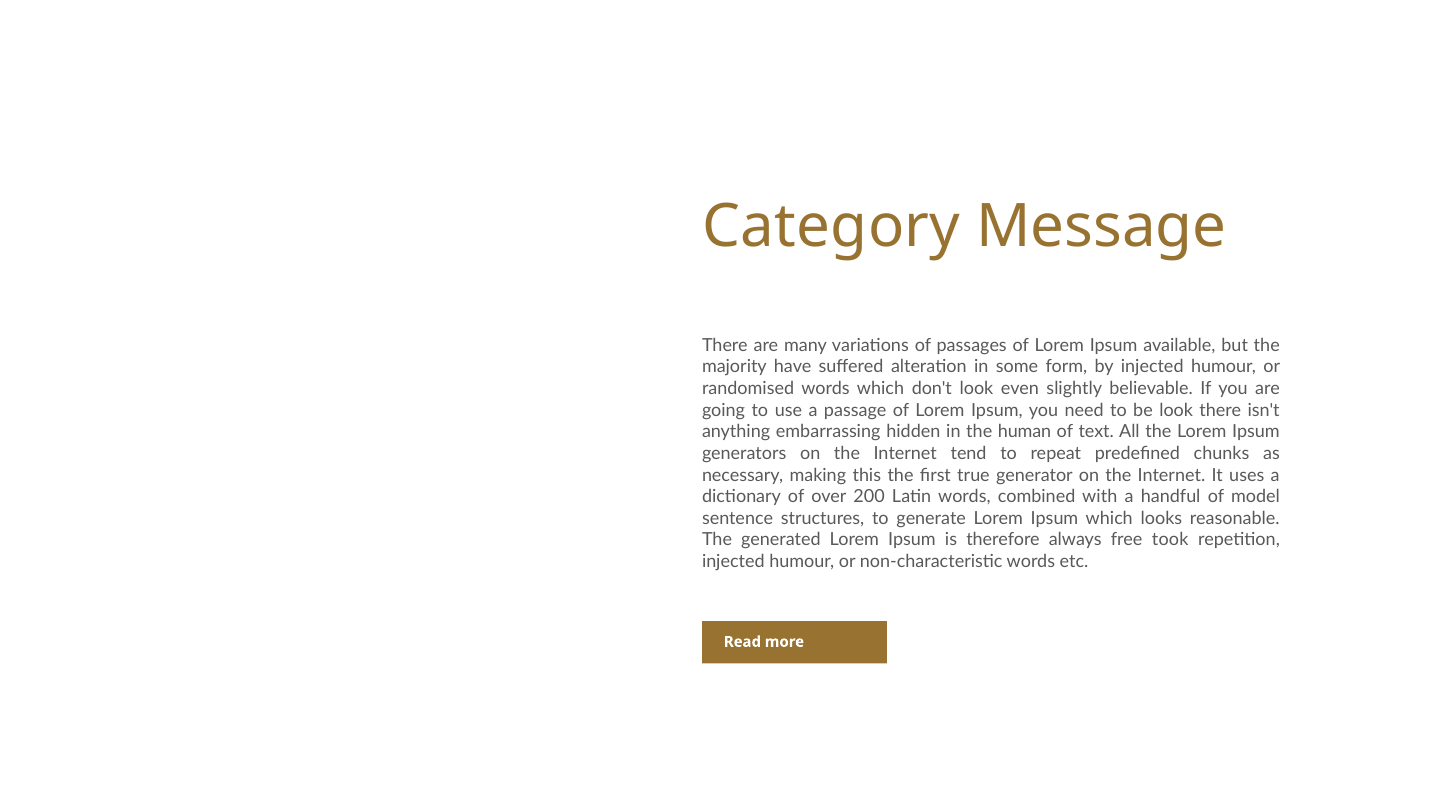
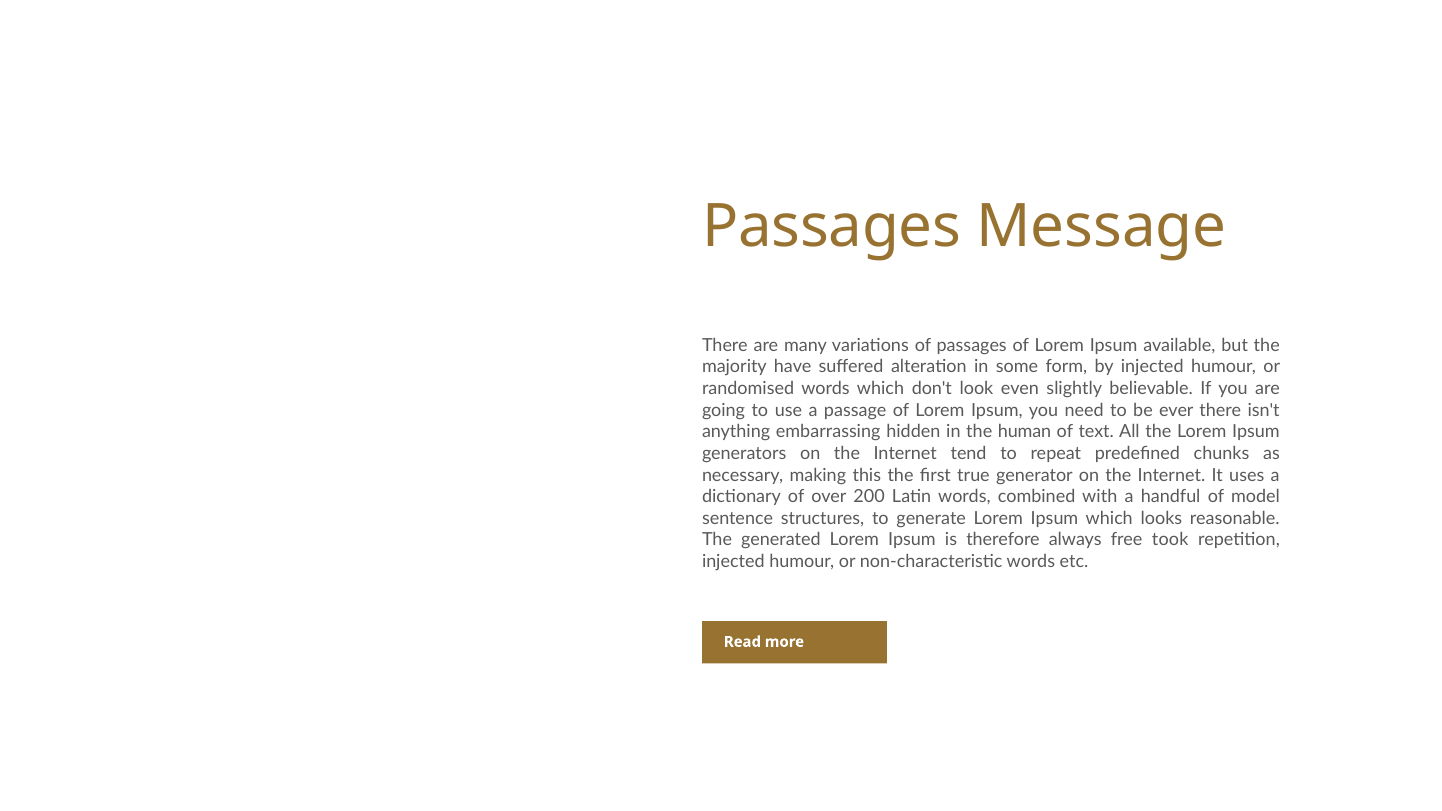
Category at (831, 227): Category -> Passages
be look: look -> ever
